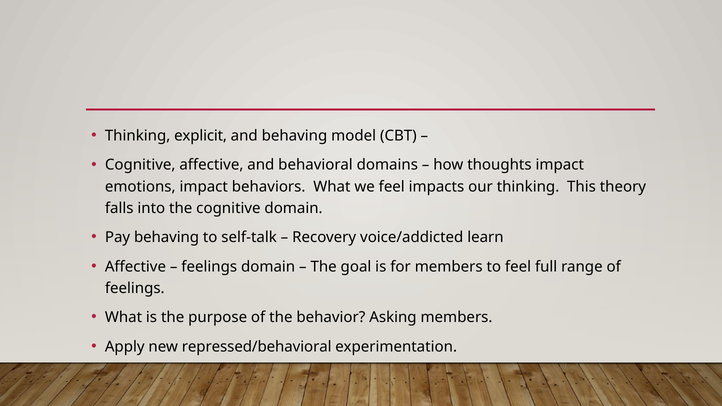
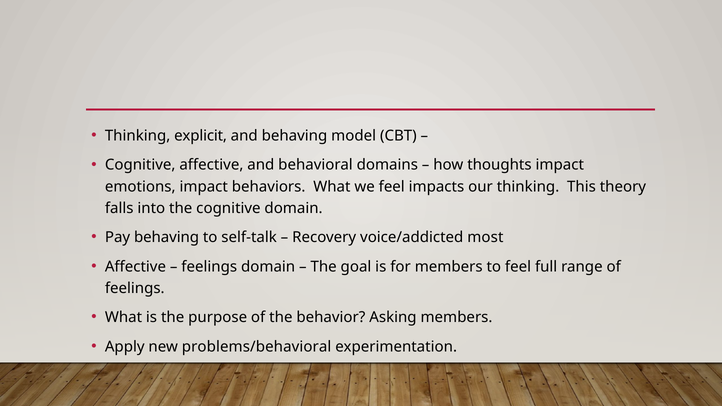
learn: learn -> most
repressed/behavioral: repressed/behavioral -> problems/behavioral
